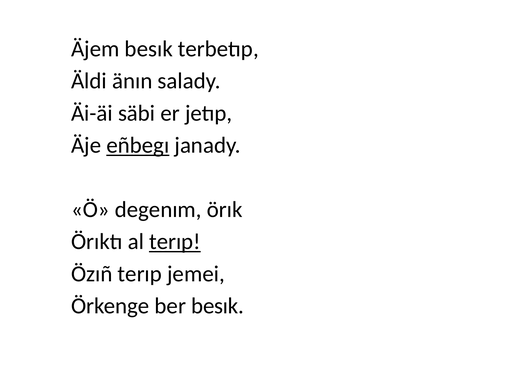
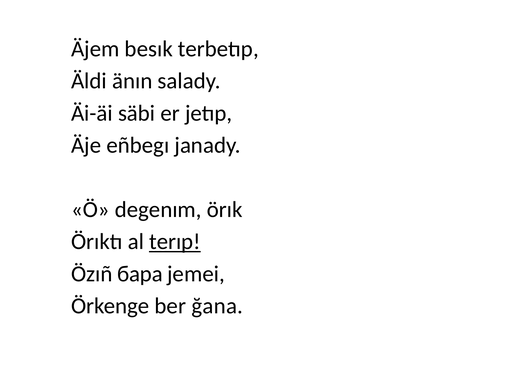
eñbegı underline: present -> none
Özıñ terıp: terıp -> бара
ber besık: besık -> ğana
